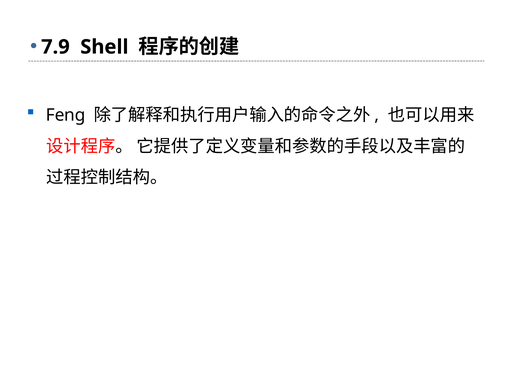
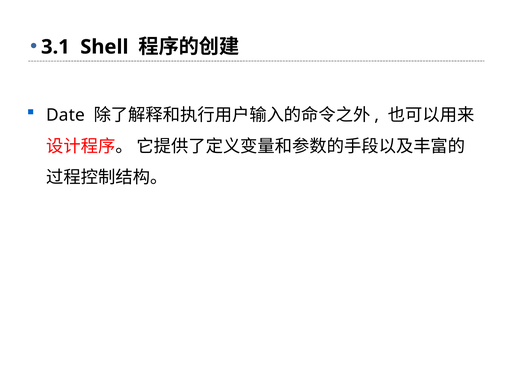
7.9: 7.9 -> 3.1
Feng: Feng -> Date
